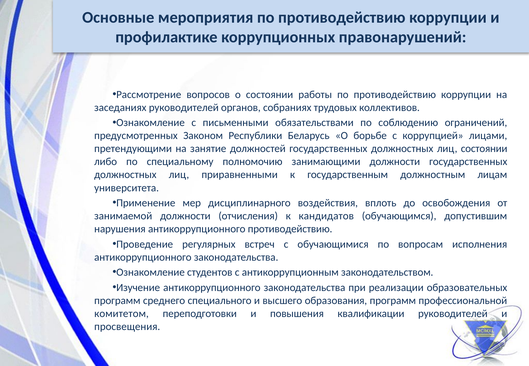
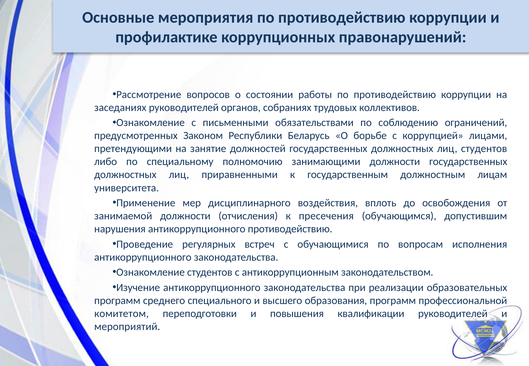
лиц состоянии: состоянии -> студентов
кандидатов: кандидатов -> пресечения
просвещения: просвещения -> мероприятий
